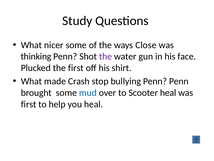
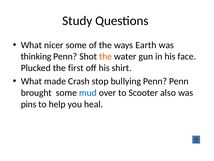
Close: Close -> Earth
the at (106, 56) colour: purple -> orange
Scooter heal: heal -> also
first at (29, 104): first -> pins
